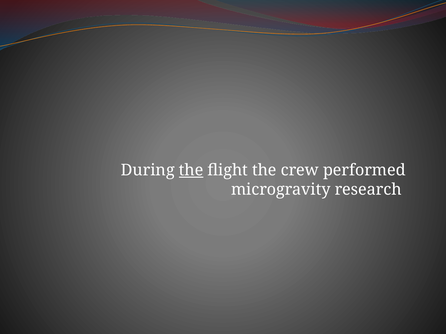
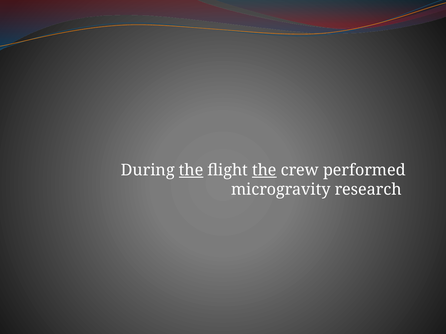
the at (264, 170) underline: none -> present
